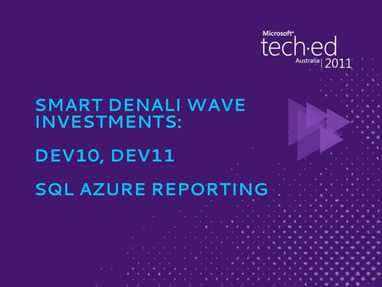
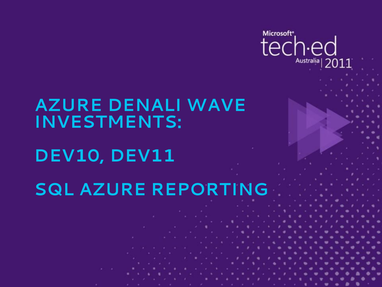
SMART at (68, 105): SMART -> AZURE
